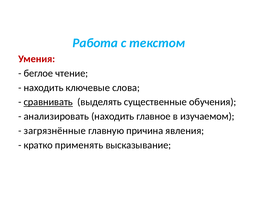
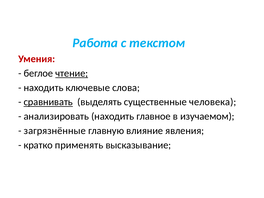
чтение underline: none -> present
обучения: обучения -> человека
причина: причина -> влияние
